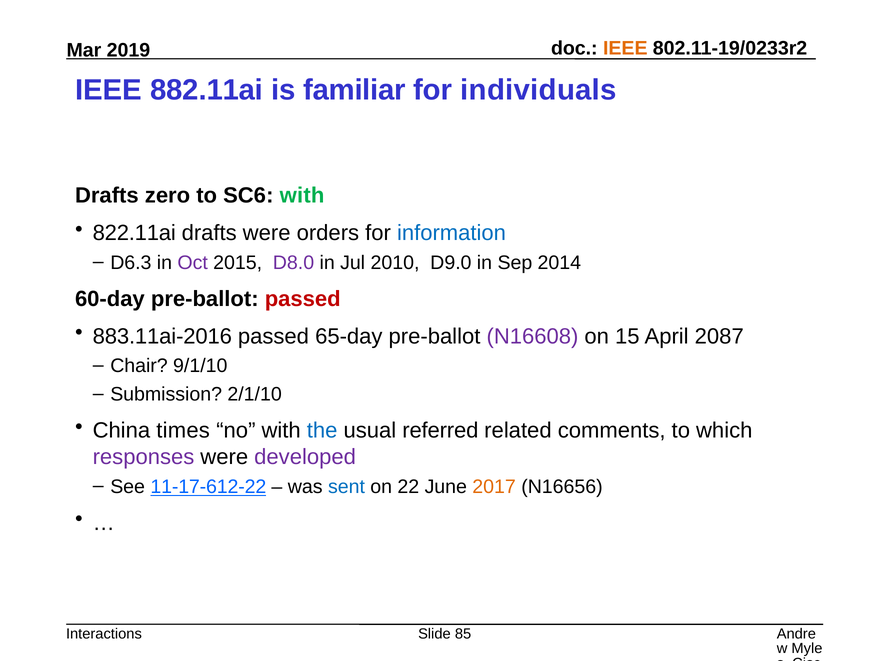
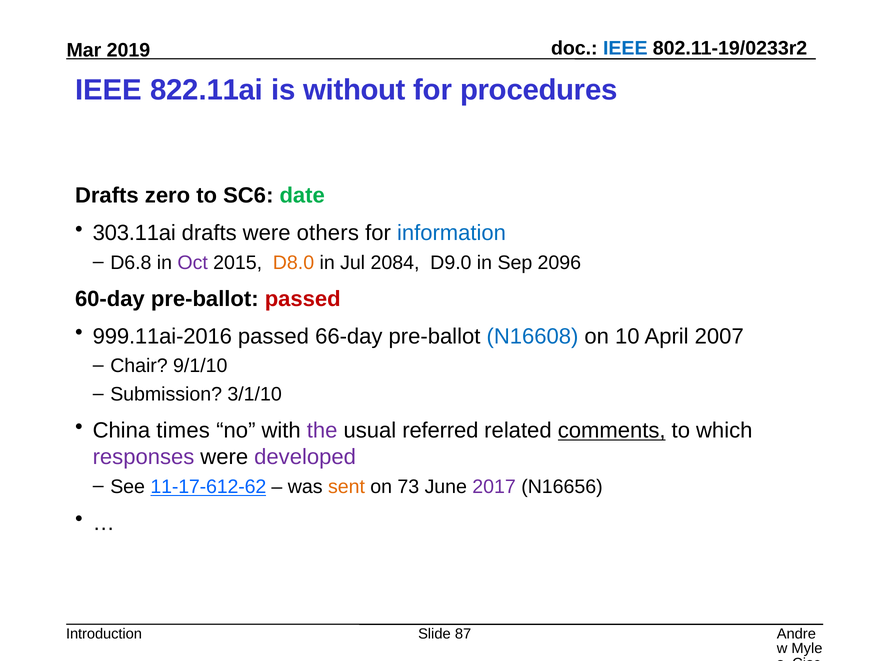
IEEE at (625, 48) colour: orange -> blue
882.11ai: 882.11ai -> 822.11ai
familiar: familiar -> without
individuals: individuals -> procedures
SC6 with: with -> date
822.11ai: 822.11ai -> 303.11ai
orders: orders -> others
D6.3: D6.3 -> D6.8
D8.0 colour: purple -> orange
2010: 2010 -> 2084
2014: 2014 -> 2096
883.11ai-2016: 883.11ai-2016 -> 999.11ai-2016
65-day: 65-day -> 66-day
N16608 colour: purple -> blue
15: 15 -> 10
2087: 2087 -> 2007
2/1/10: 2/1/10 -> 3/1/10
the colour: blue -> purple
comments underline: none -> present
11-17-612-22: 11-17-612-22 -> 11-17-612-62
sent colour: blue -> orange
22: 22 -> 73
2017 colour: orange -> purple
Interactions: Interactions -> Introduction
85: 85 -> 87
